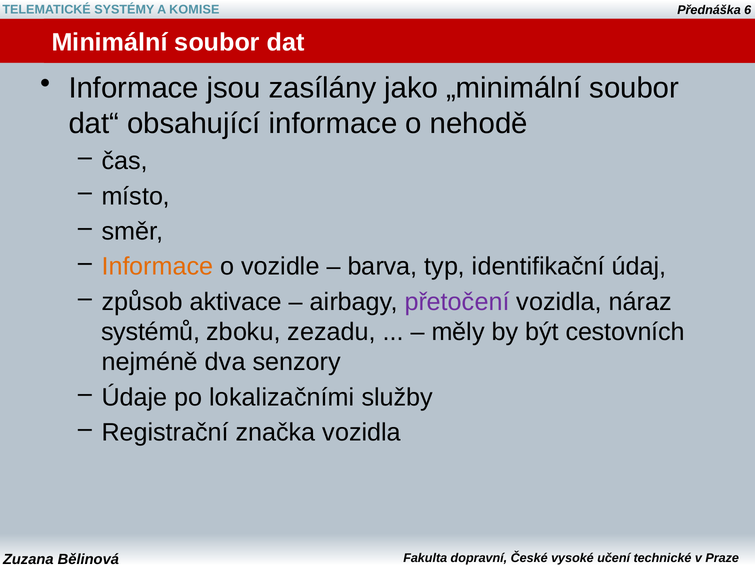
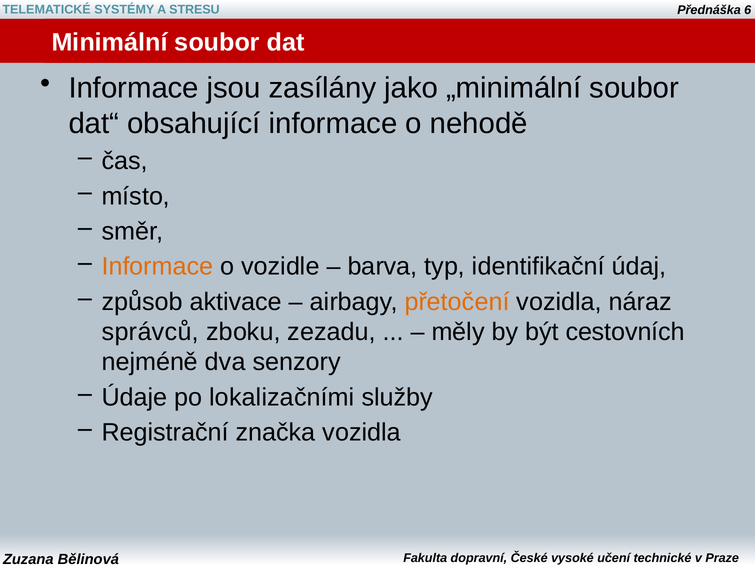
KOMISE: KOMISE -> STRESU
přetočení colour: purple -> orange
systémů: systémů -> správců
